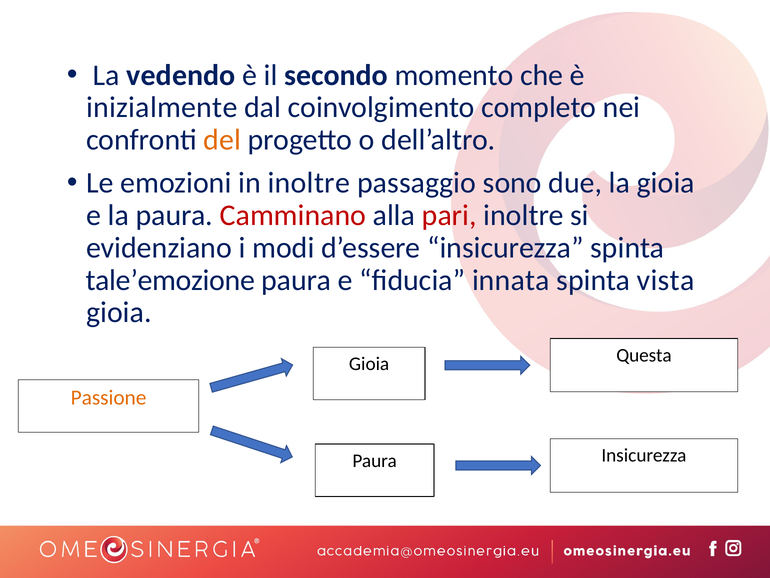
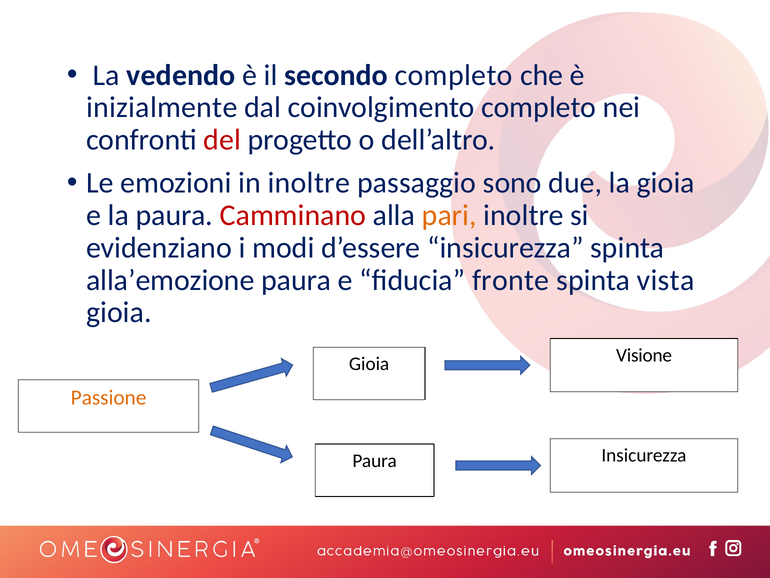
secondo momento: momento -> completo
del colour: orange -> red
pari colour: red -> orange
tale’emozione: tale’emozione -> alla’emozione
innata: innata -> fronte
Questa: Questa -> Visione
